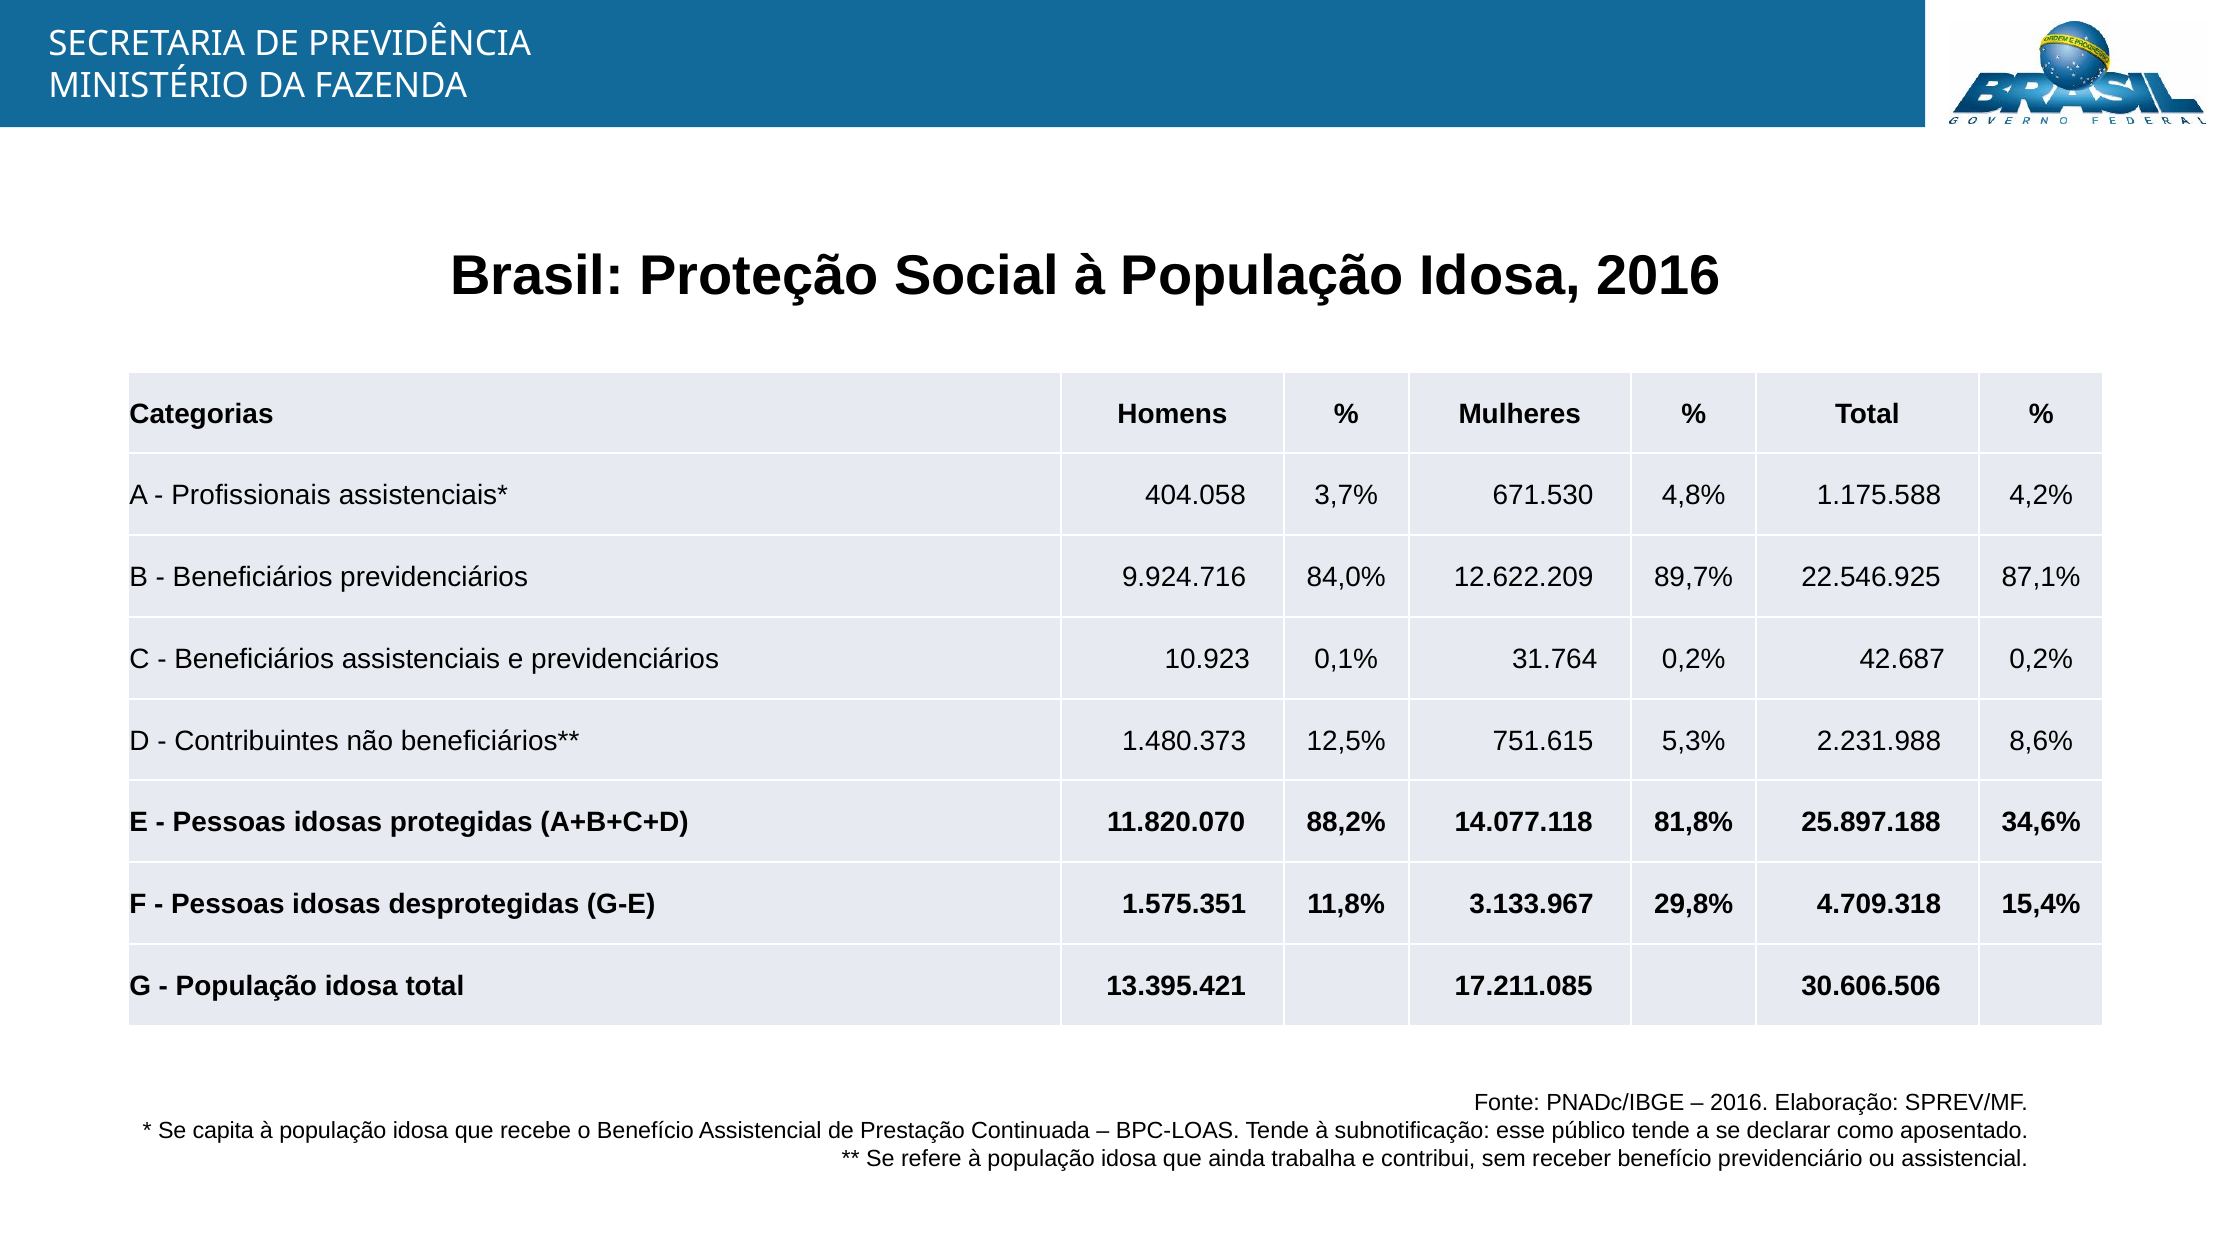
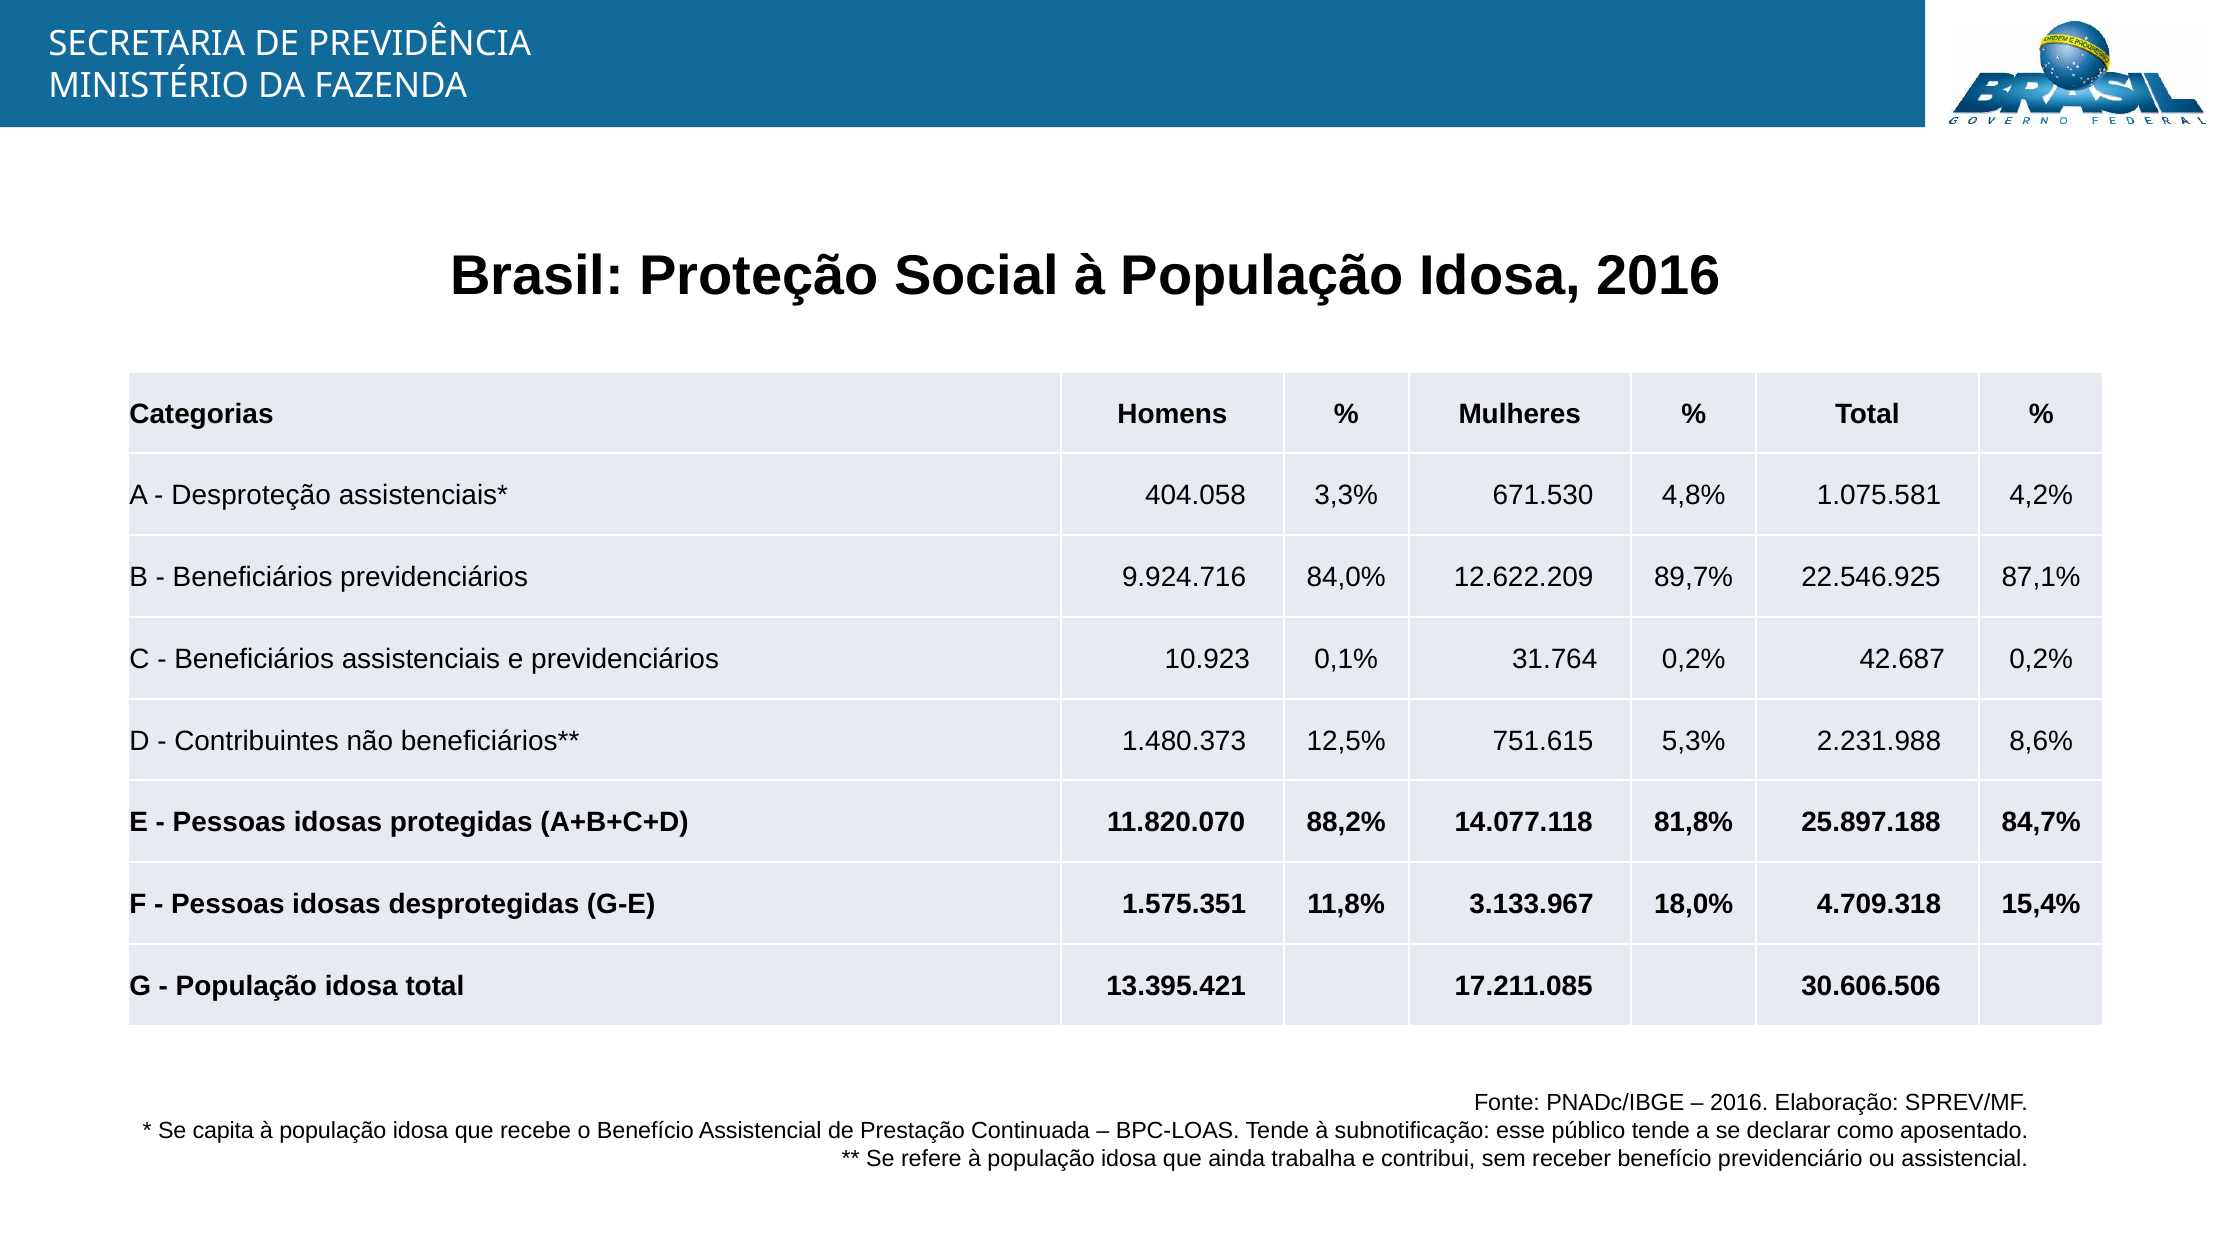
Profissionais: Profissionais -> Desproteção
3,7%: 3,7% -> 3,3%
1.175.588: 1.175.588 -> 1.075.581
34,6%: 34,6% -> 84,7%
29,8%: 29,8% -> 18,0%
